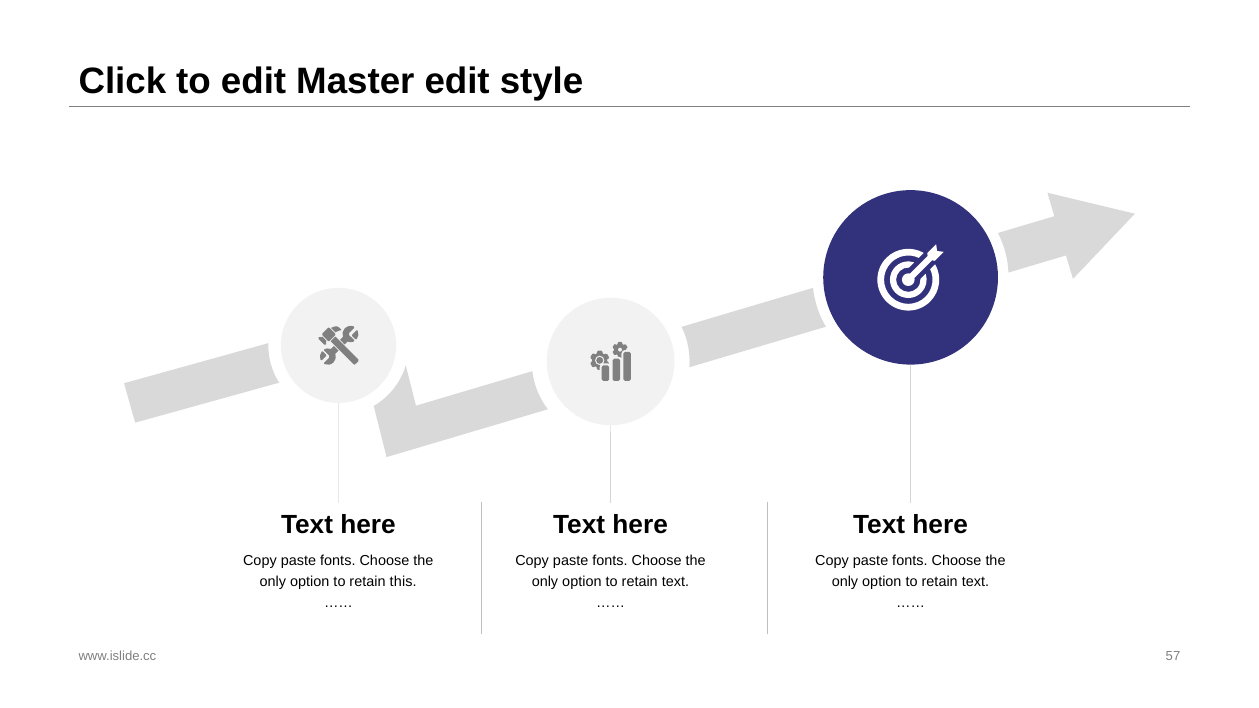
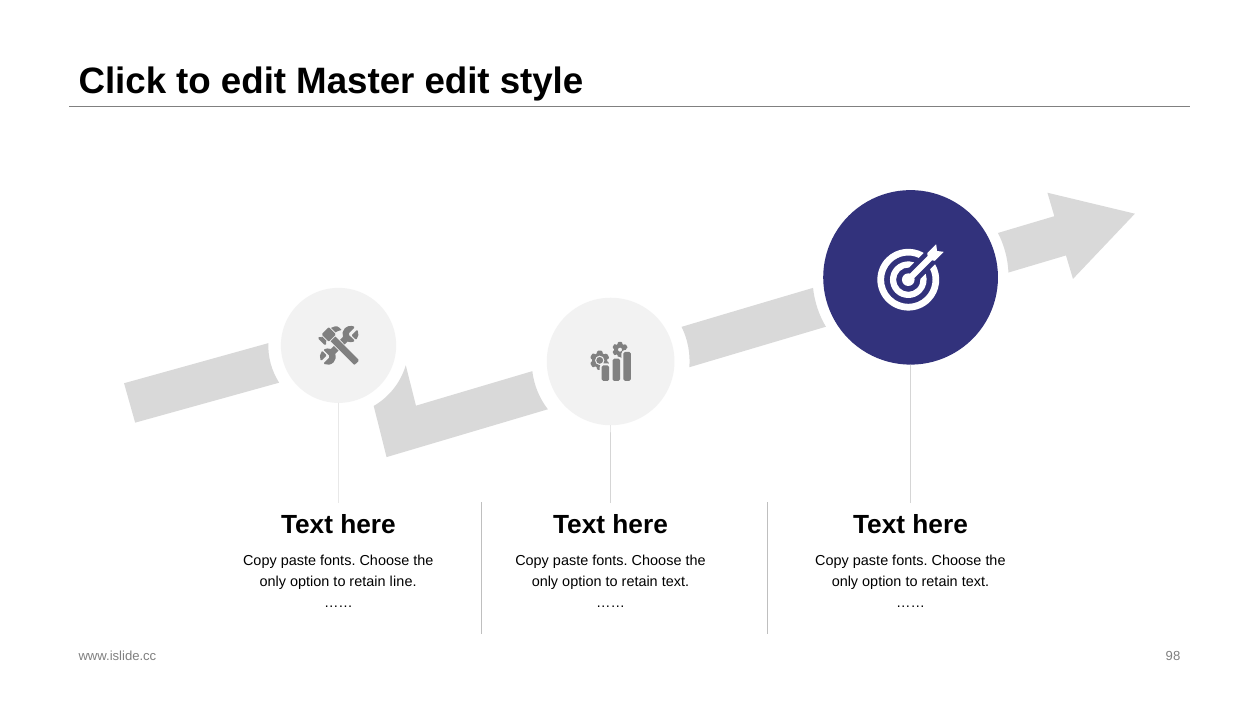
this: this -> line
57: 57 -> 98
